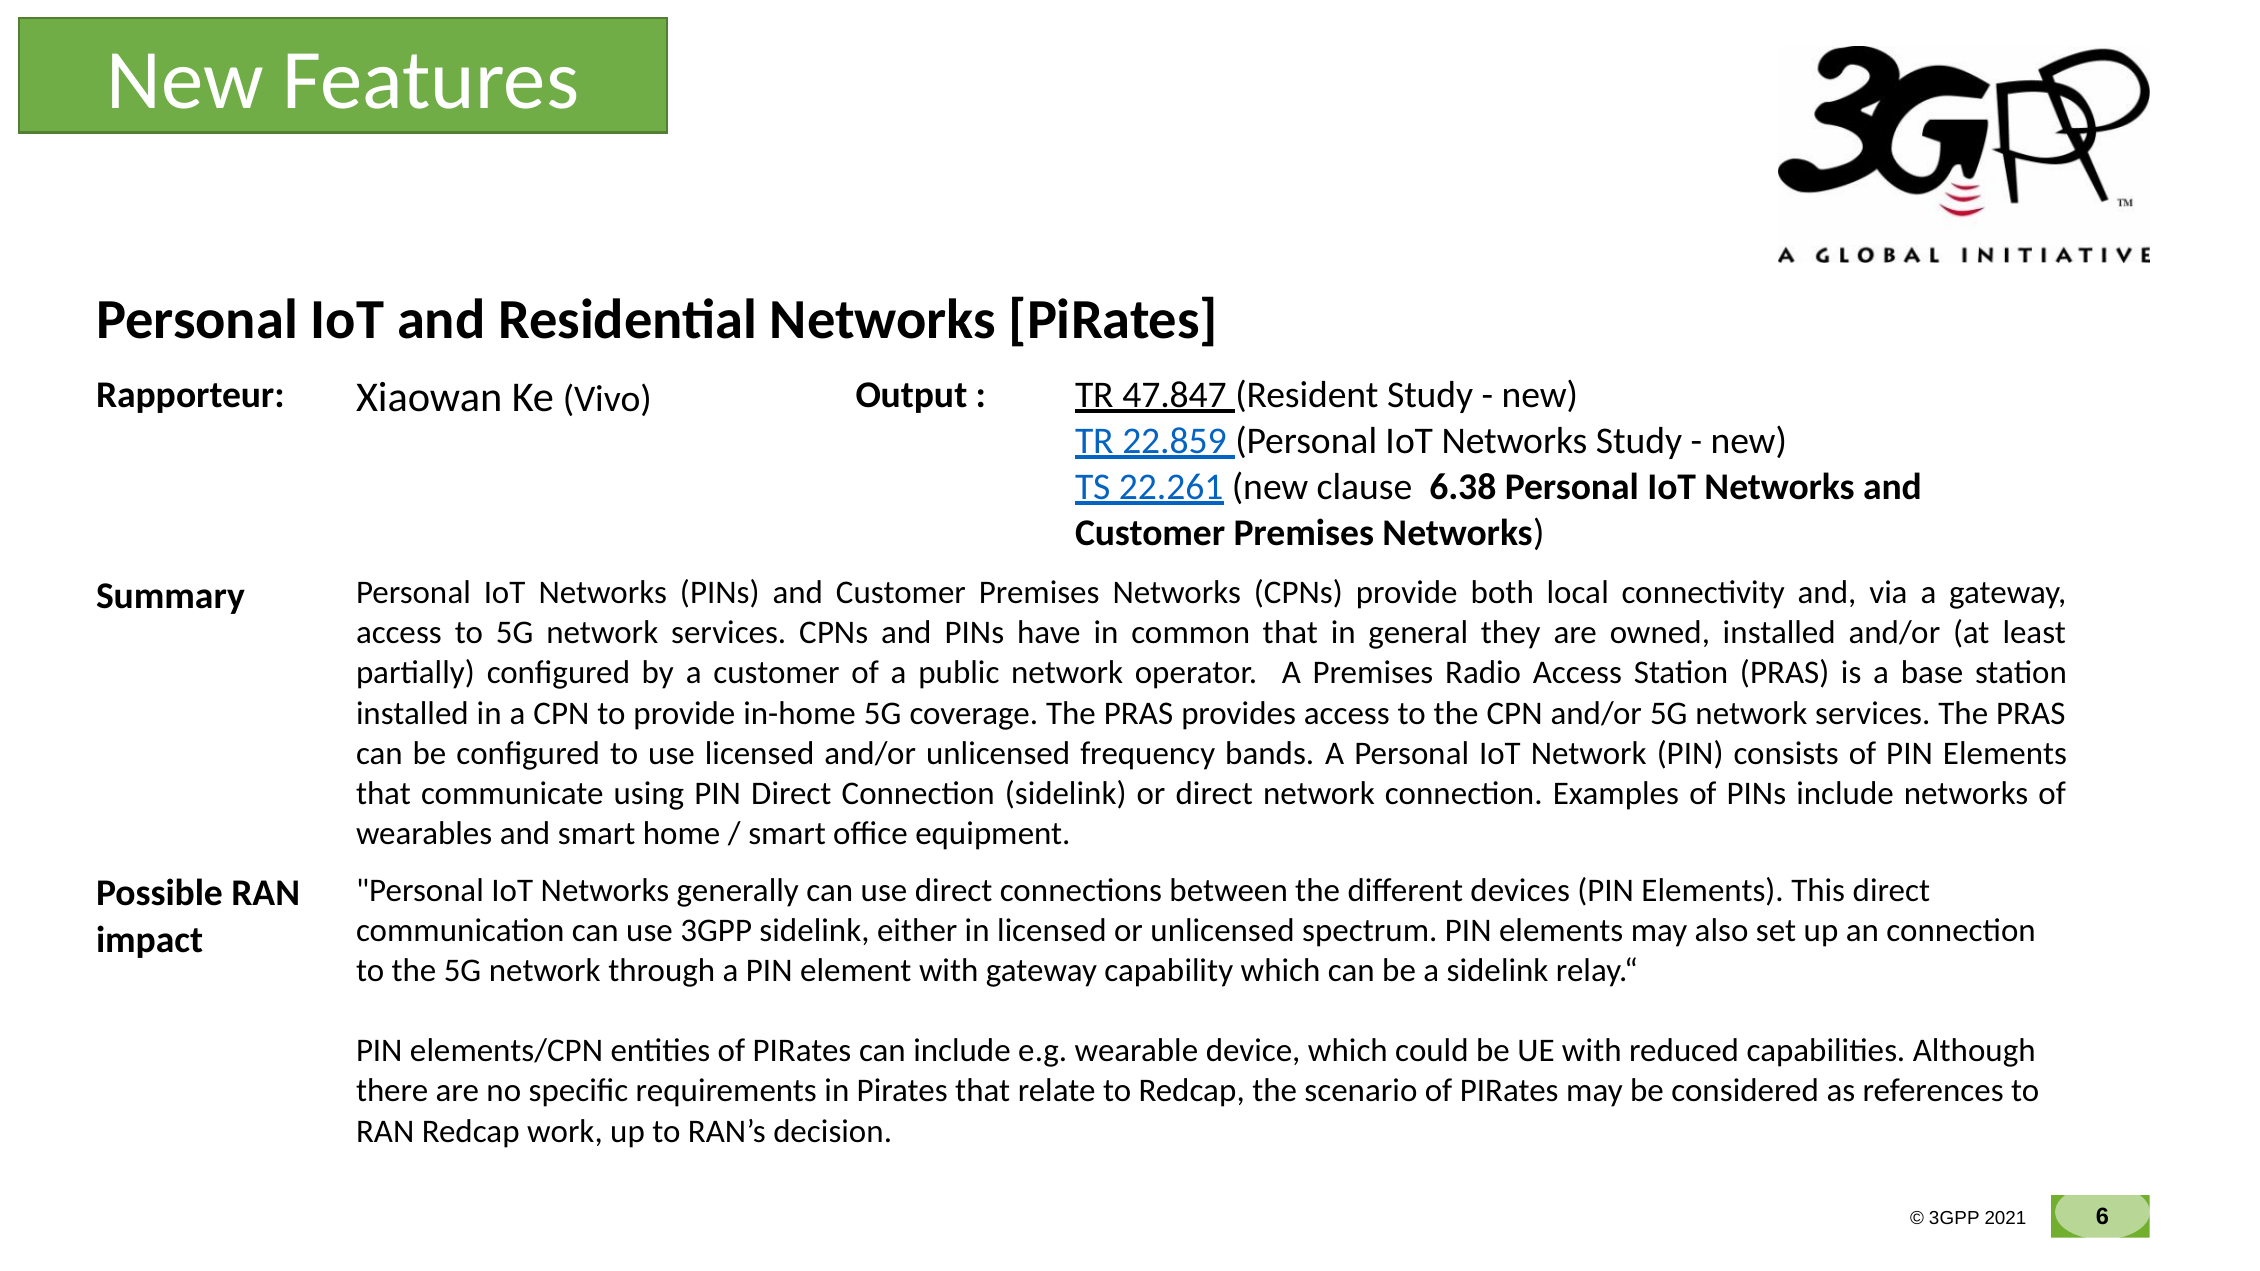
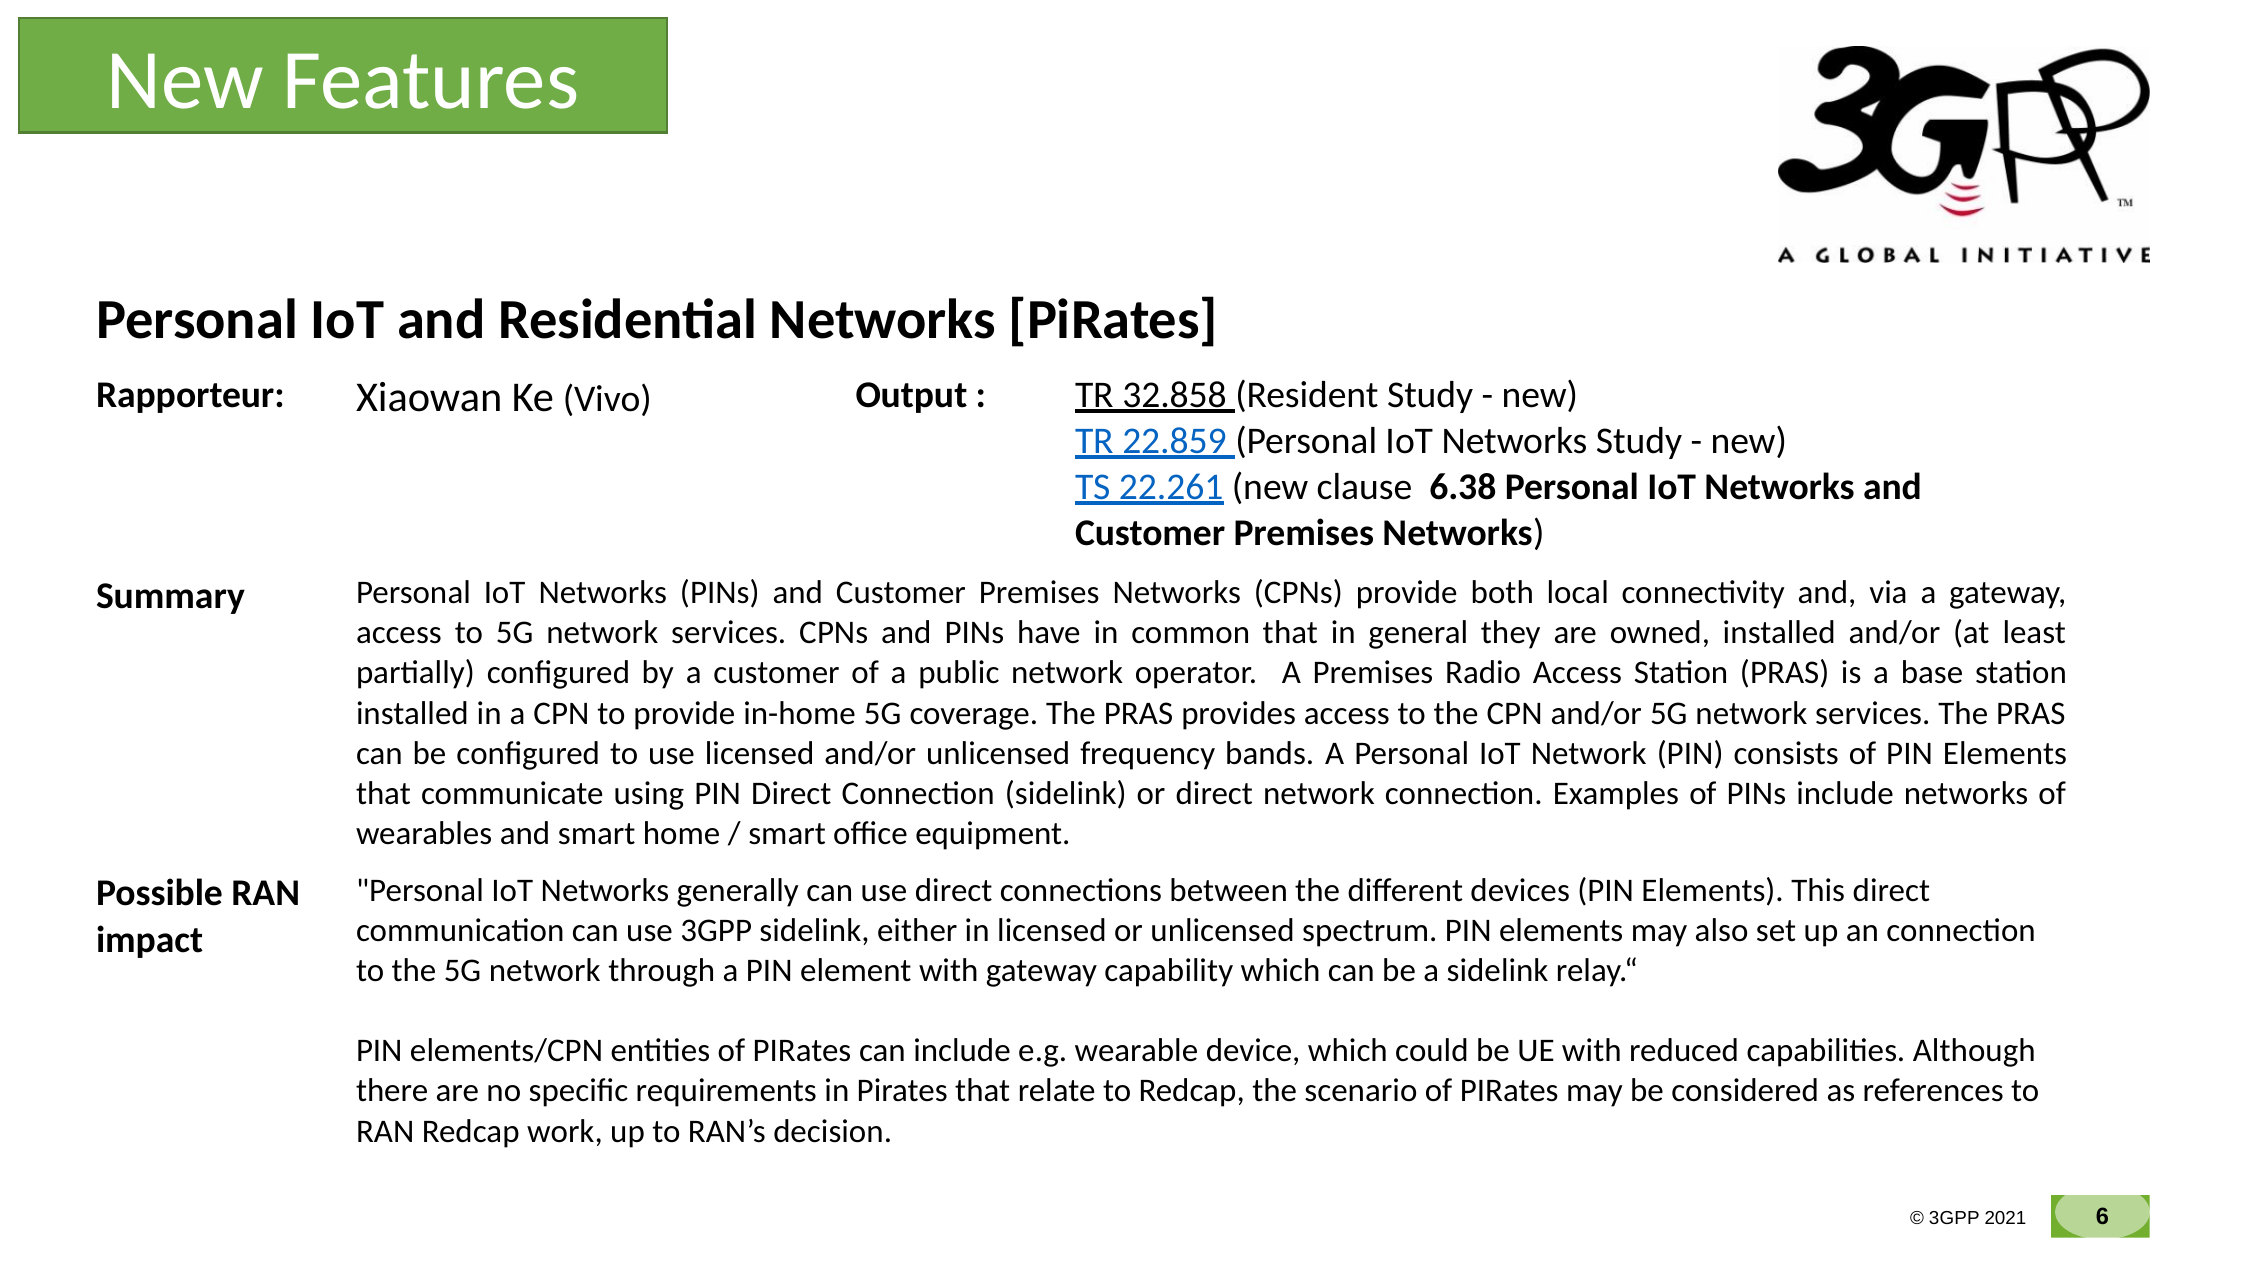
47.847: 47.847 -> 32.858
